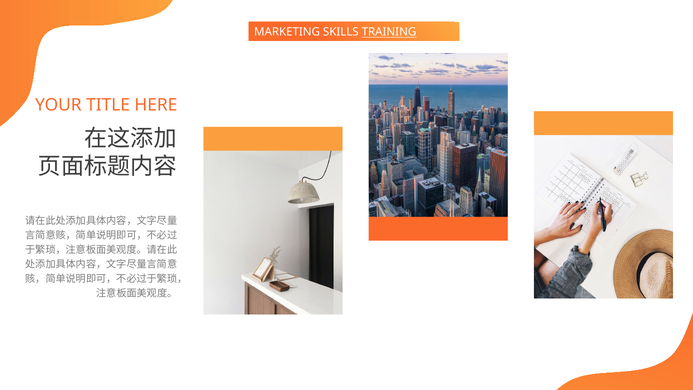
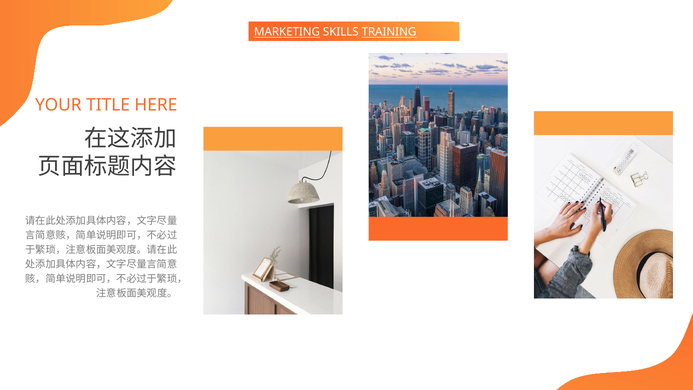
MARKETING underline: none -> present
